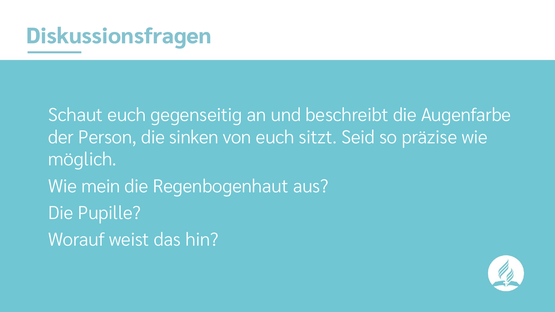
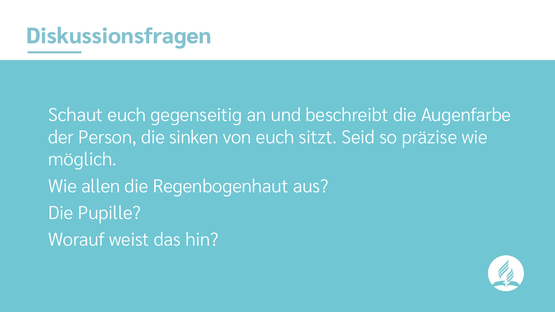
mein: mein -> allen
